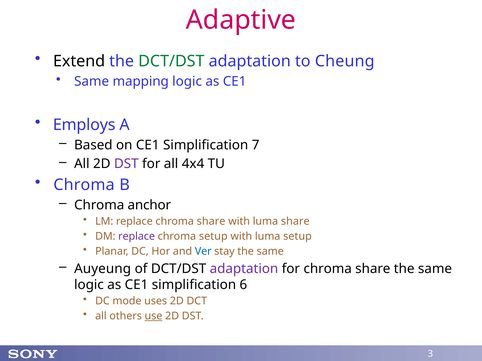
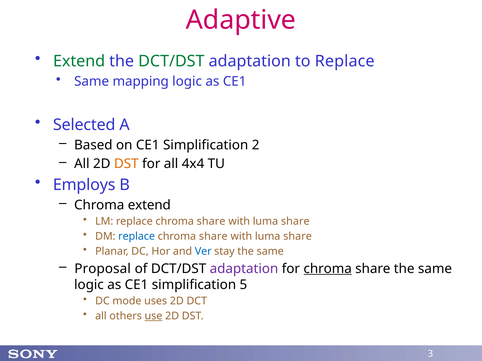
Extend at (79, 61) colour: black -> green
to Cheung: Cheung -> Replace
Employs: Employs -> Selected
7: 7 -> 2
DST at (126, 164) colour: purple -> orange
Chroma at (84, 185): Chroma -> Employs
Chroma anchor: anchor -> extend
replace at (137, 237) colour: purple -> blue
setup at (213, 237): setup -> share
setup at (298, 237): setup -> share
Auyeung: Auyeung -> Proposal
chroma at (328, 269) underline: none -> present
6: 6 -> 5
